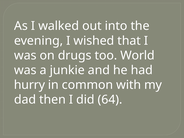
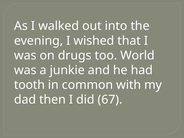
hurry: hurry -> tooth
64: 64 -> 67
